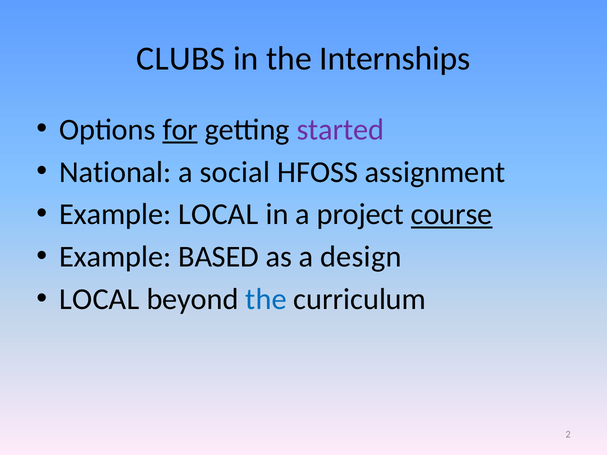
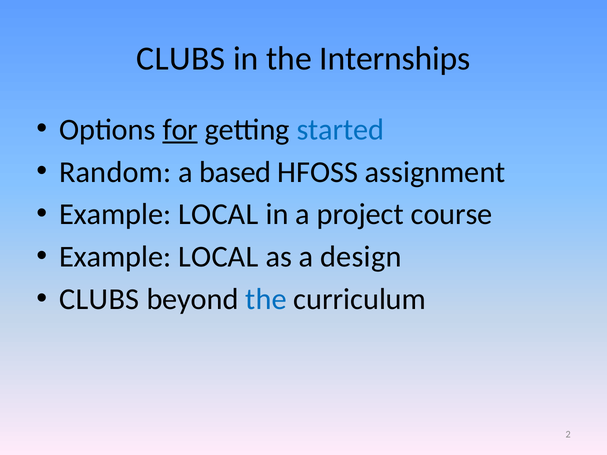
started colour: purple -> blue
National: National -> Random
social: social -> based
course underline: present -> none
BASED at (219, 257): BASED -> LOCAL
LOCAL at (99, 300): LOCAL -> CLUBS
